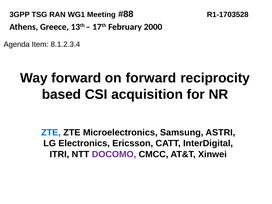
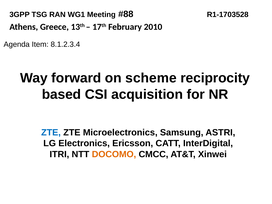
2000: 2000 -> 2010
on forward: forward -> scheme
DOCOMO colour: purple -> orange
